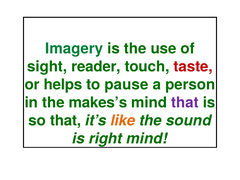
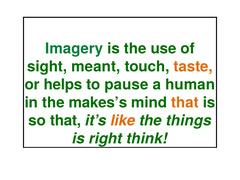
reader: reader -> meant
taste colour: red -> orange
person: person -> human
that at (185, 103) colour: purple -> orange
sound: sound -> things
right mind: mind -> think
